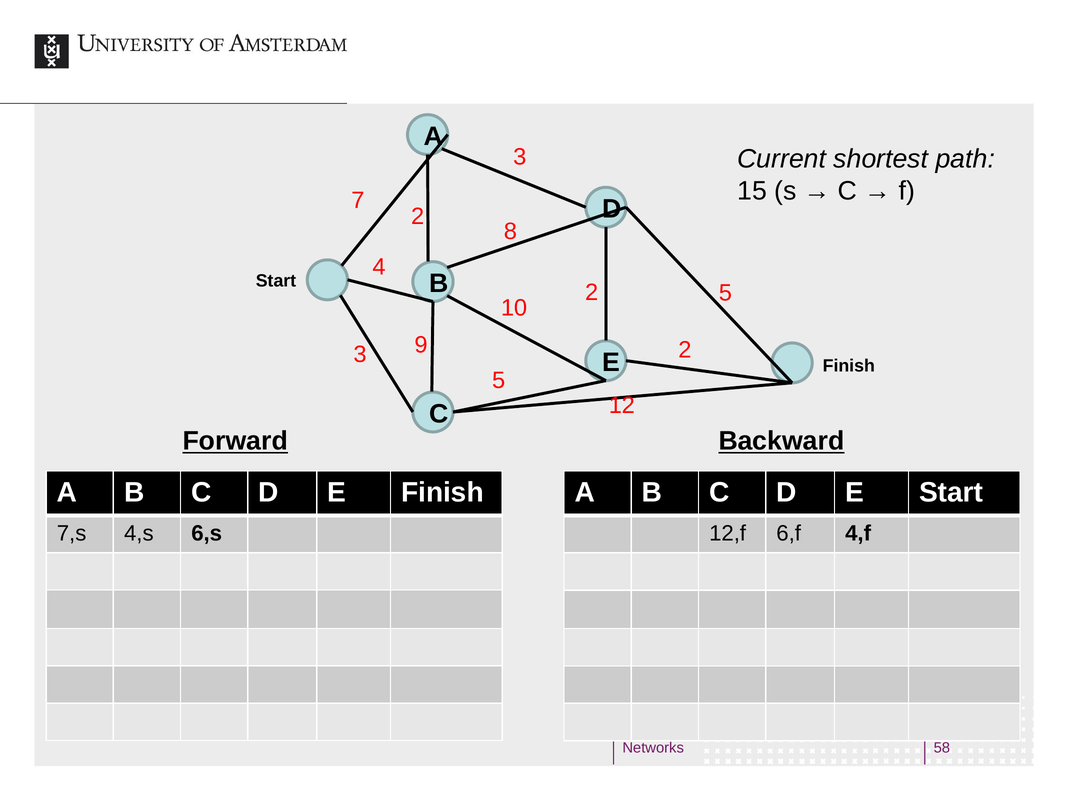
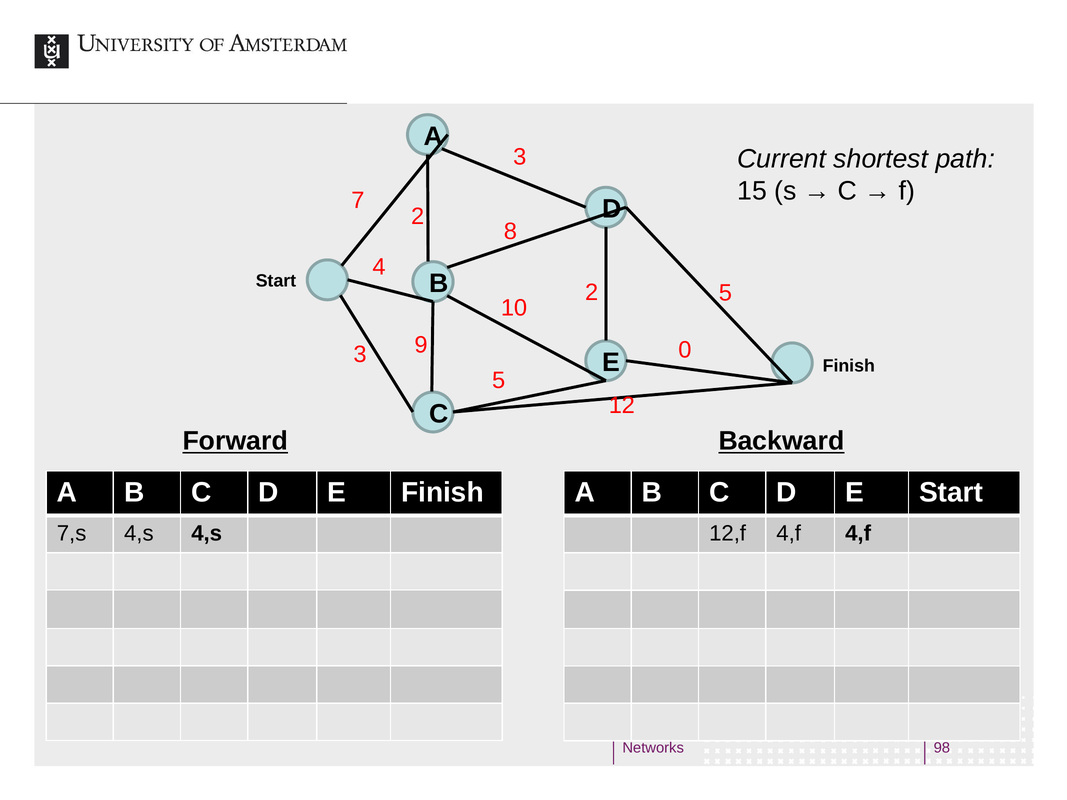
9 2: 2 -> 0
4,s 6,s: 6,s -> 4,s
12,f 6,f: 6,f -> 4,f
58: 58 -> 98
